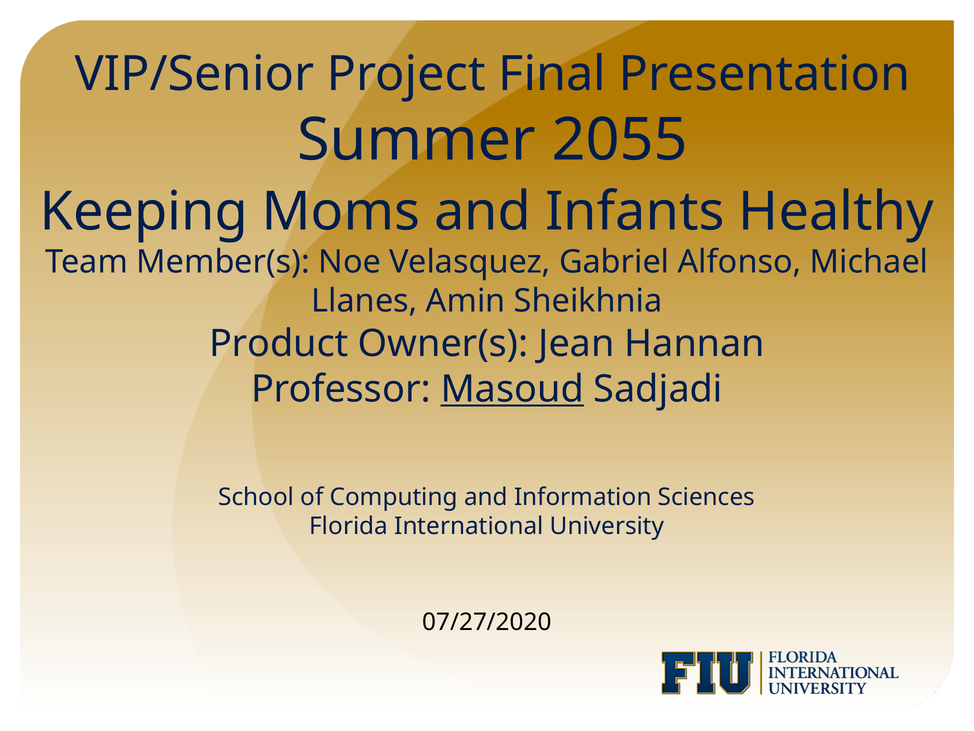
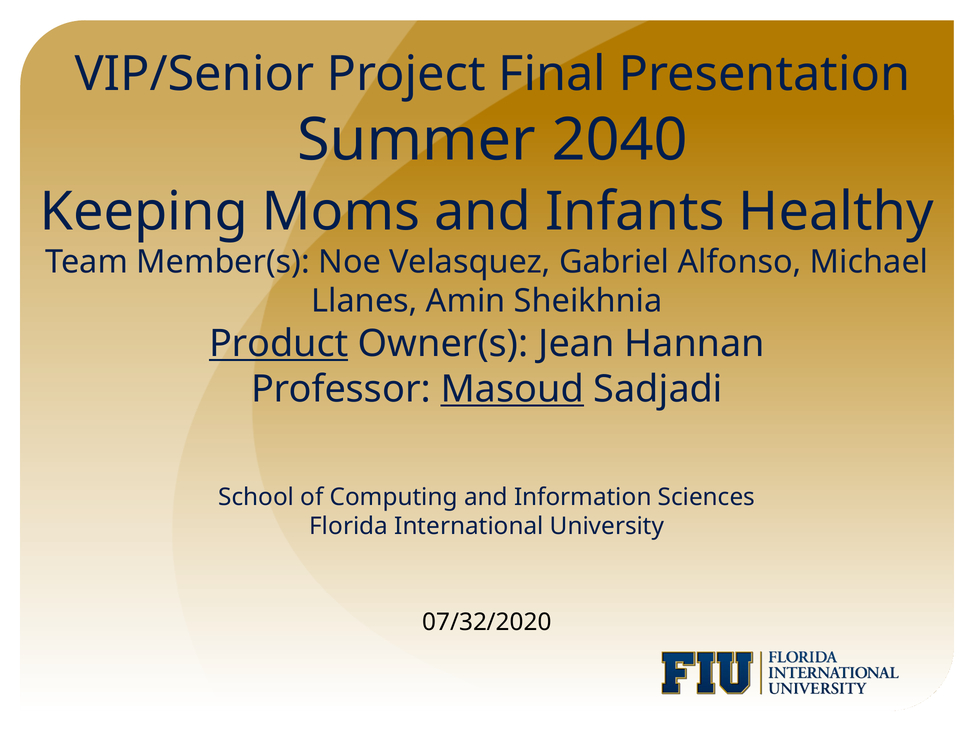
2055: 2055 -> 2040
Product underline: none -> present
07/27/2020: 07/27/2020 -> 07/32/2020
